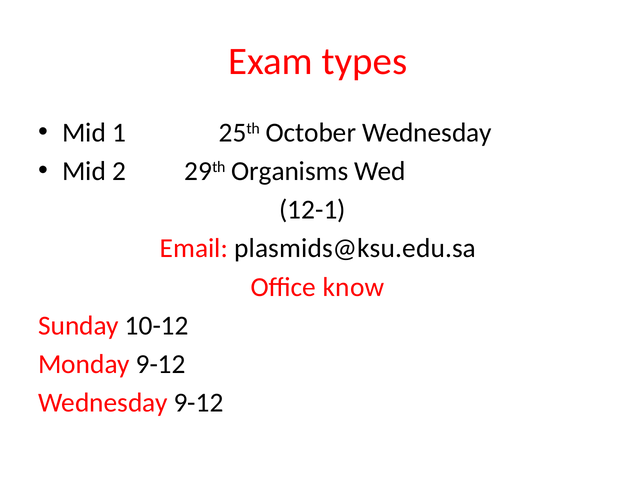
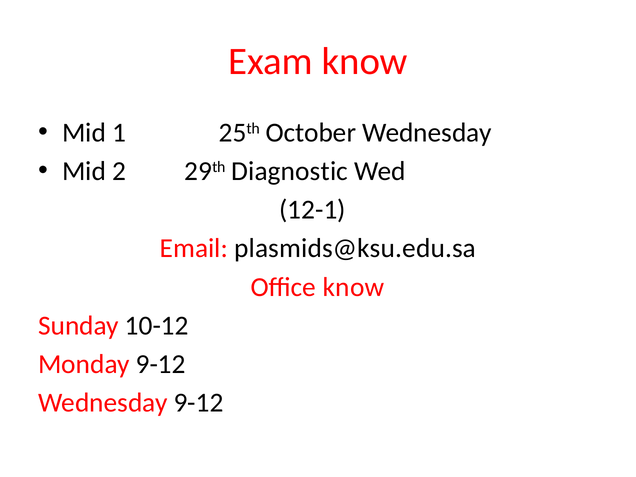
Exam types: types -> know
Organisms: Organisms -> Diagnostic
